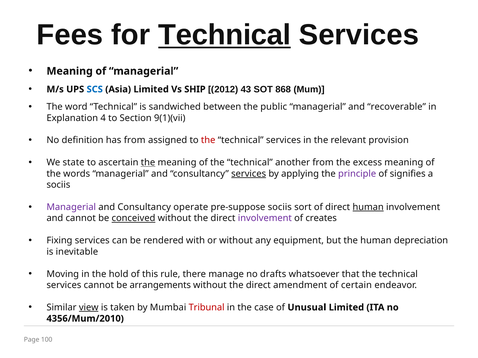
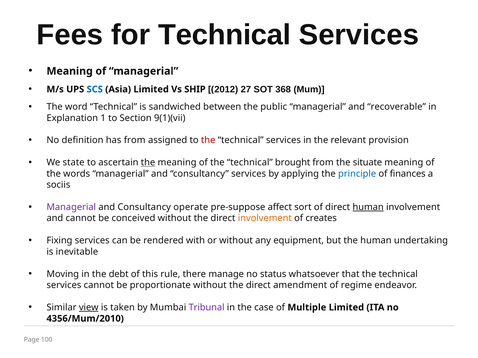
Technical at (225, 35) underline: present -> none
43: 43 -> 27
868: 868 -> 368
4: 4 -> 1
another: another -> brought
excess: excess -> situate
services at (249, 174) underline: present -> none
principle colour: purple -> blue
signifies: signifies -> finances
pre-suppose sociis: sociis -> affect
conceived underline: present -> none
involvement at (265, 219) colour: purple -> orange
depreciation: depreciation -> undertaking
hold: hold -> debt
drafts: drafts -> status
arrangements: arrangements -> proportionate
certain: certain -> regime
Tribunal colour: red -> purple
Unusual: Unusual -> Multiple
